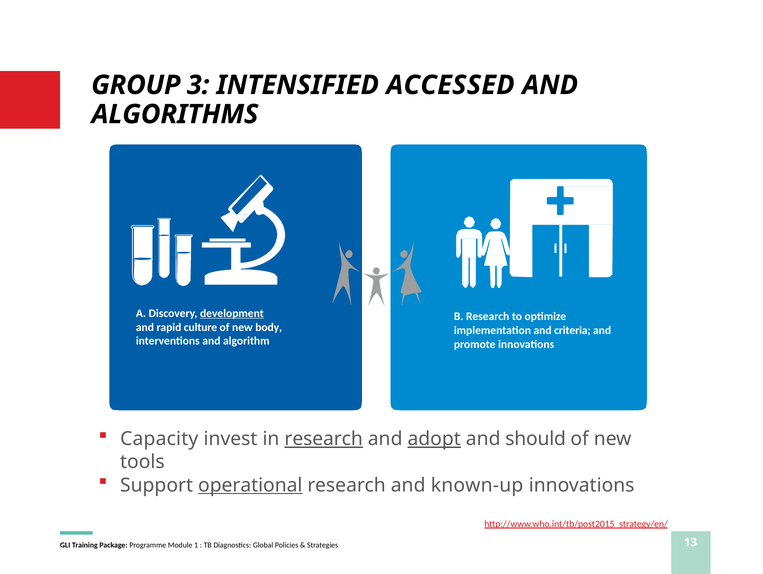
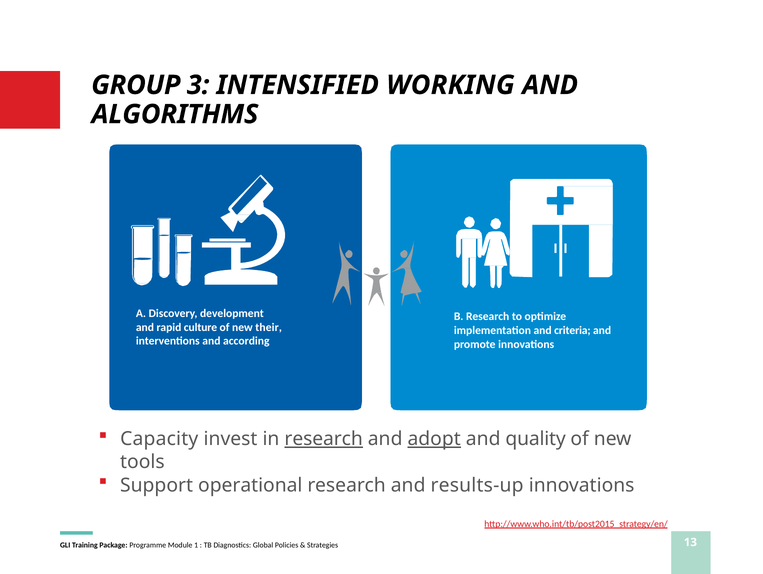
ACCESSED: ACCESSED -> WORKING
development underline: present -> none
body: body -> their
algorithm: algorithm -> according
should: should -> quality
operational underline: present -> none
known-up: known-up -> results-up
